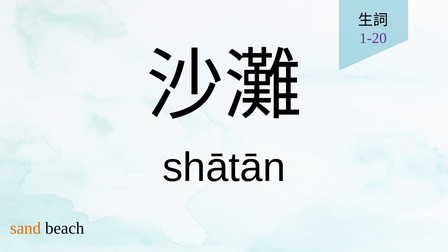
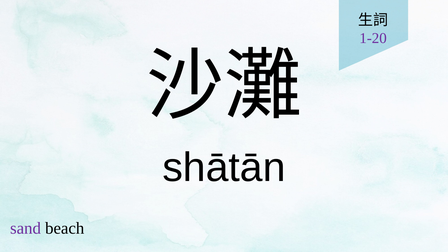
sand colour: orange -> purple
